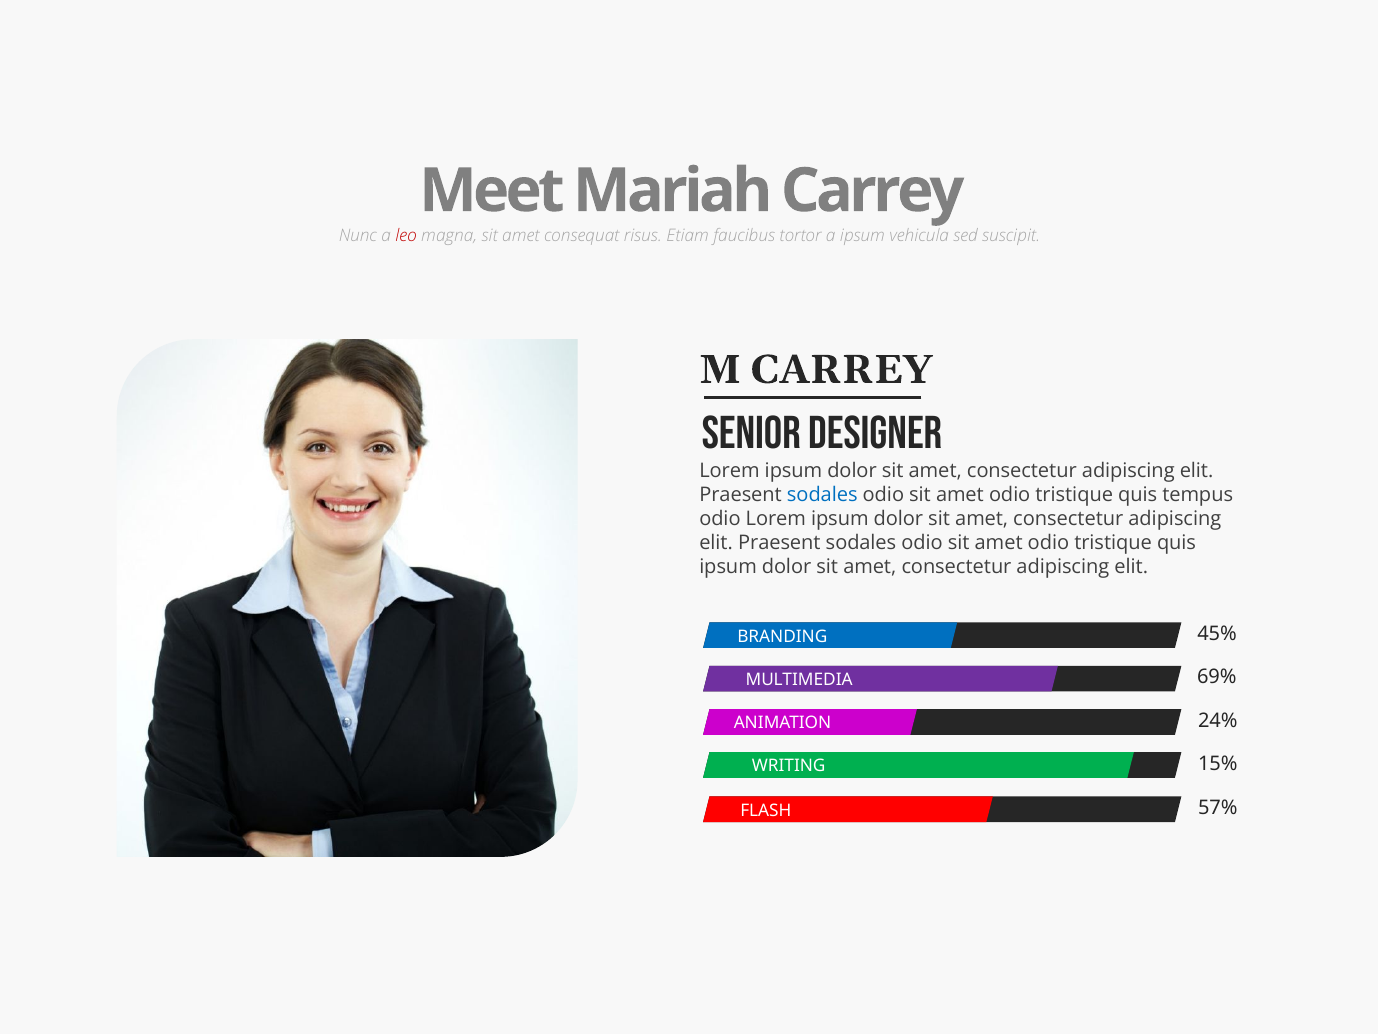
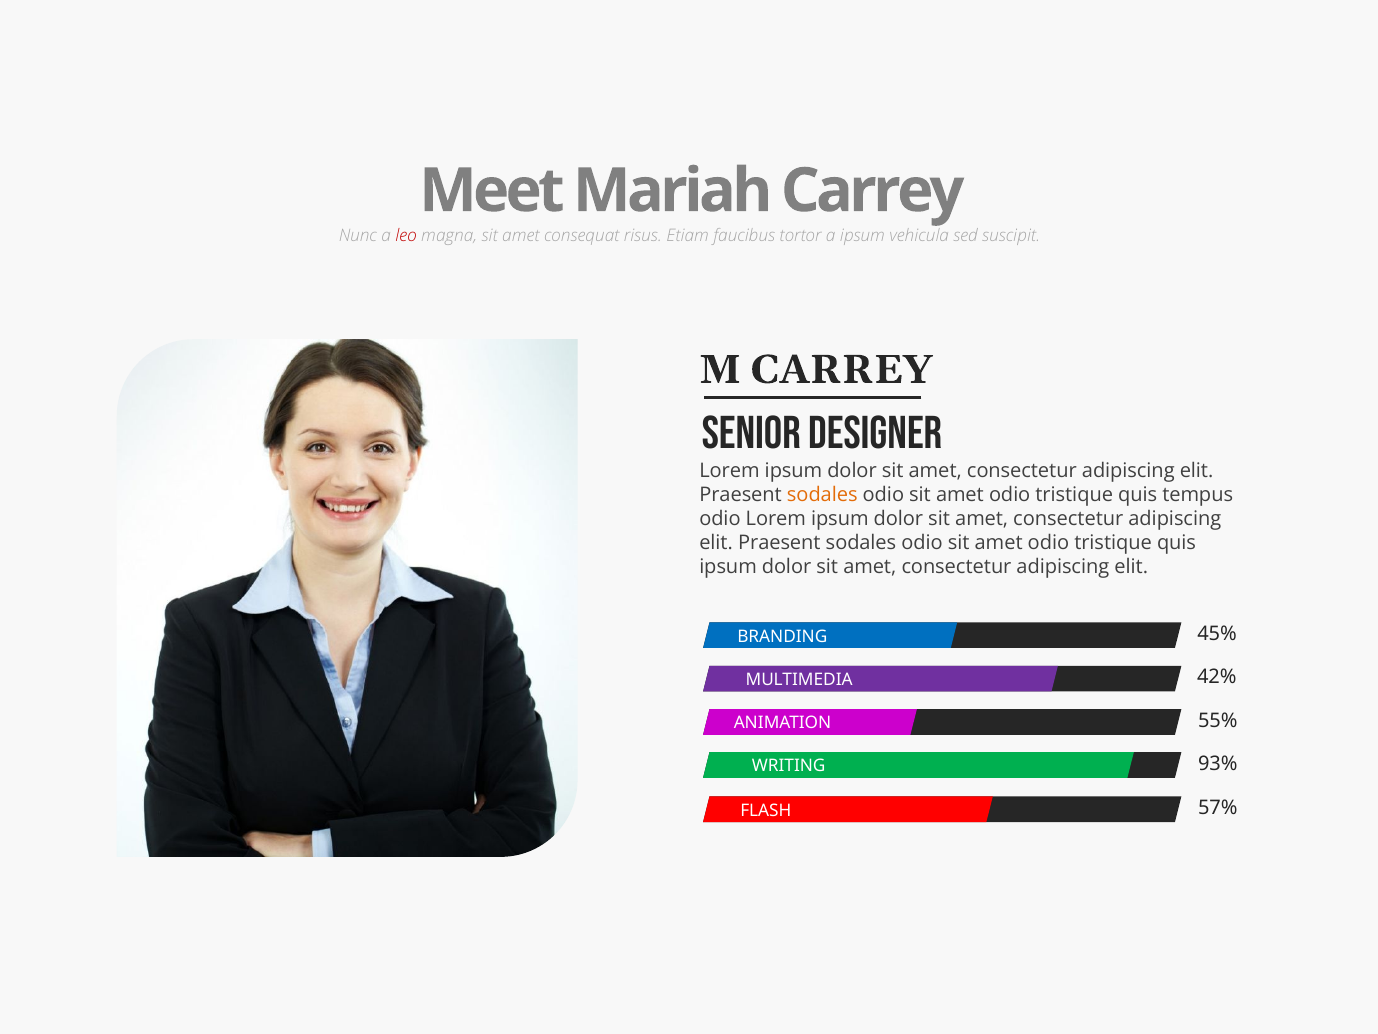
sodales at (822, 494) colour: blue -> orange
69%: 69% -> 42%
24%: 24% -> 55%
15%: 15% -> 93%
